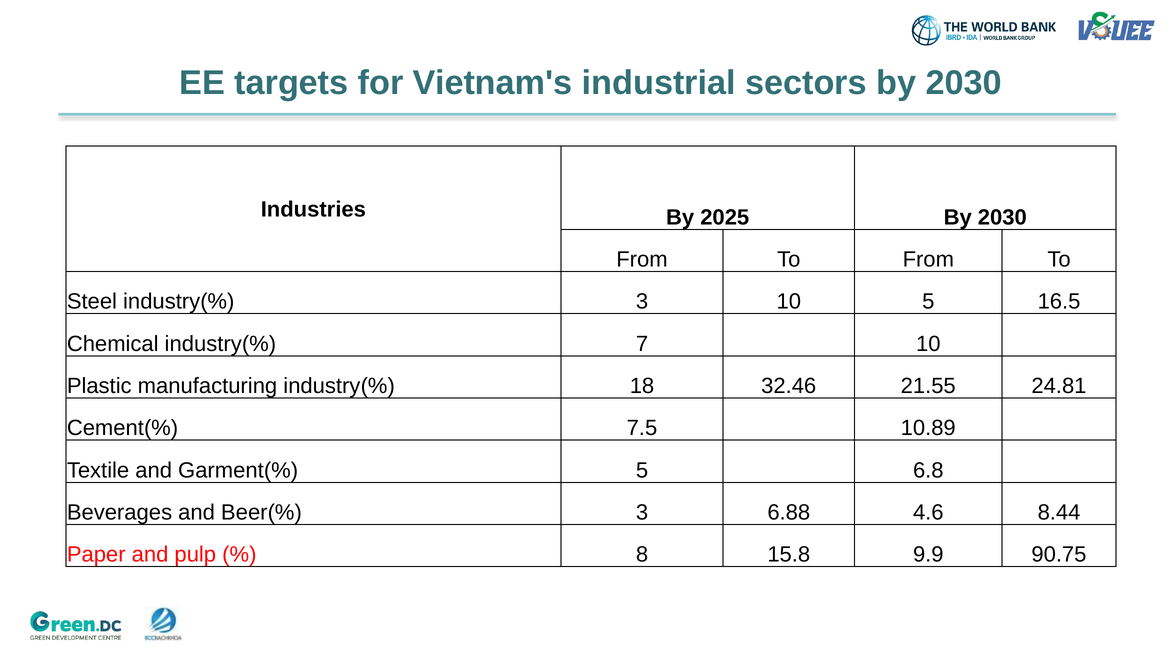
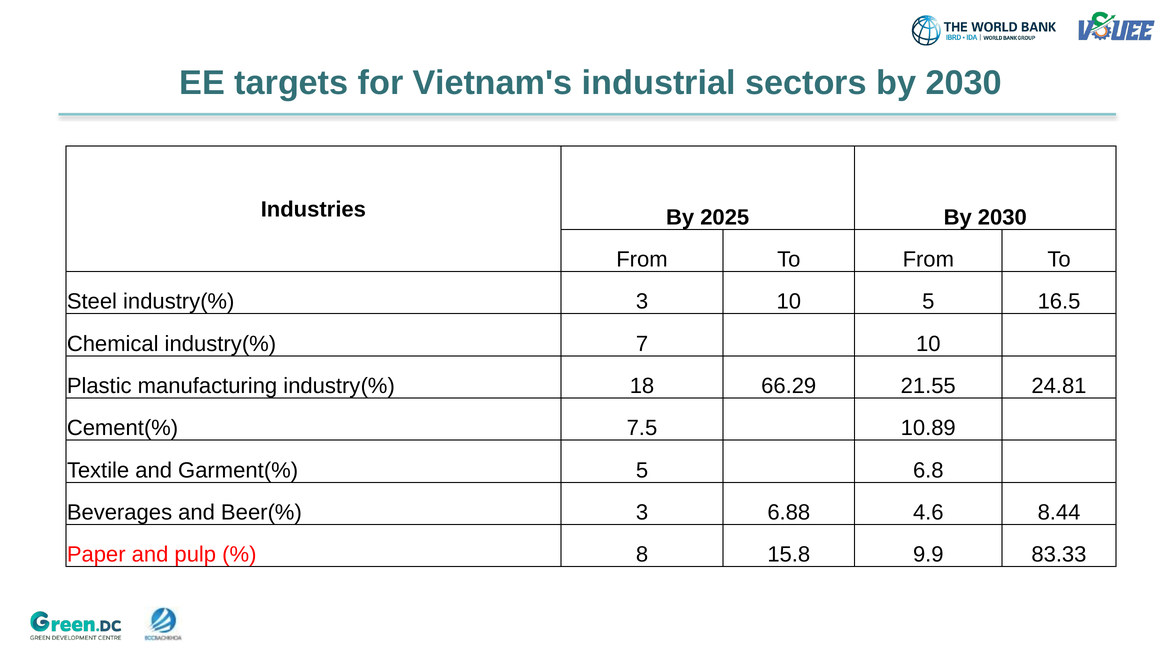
32.46: 32.46 -> 66.29
90.75: 90.75 -> 83.33
